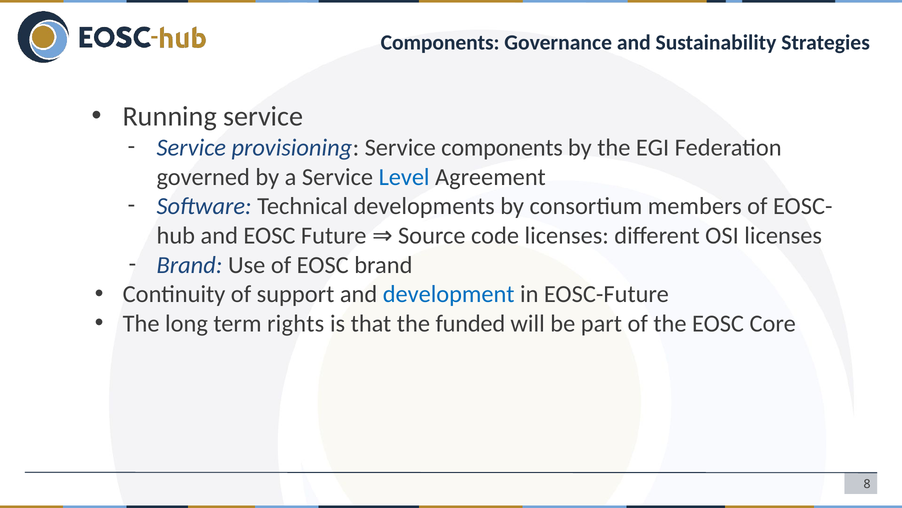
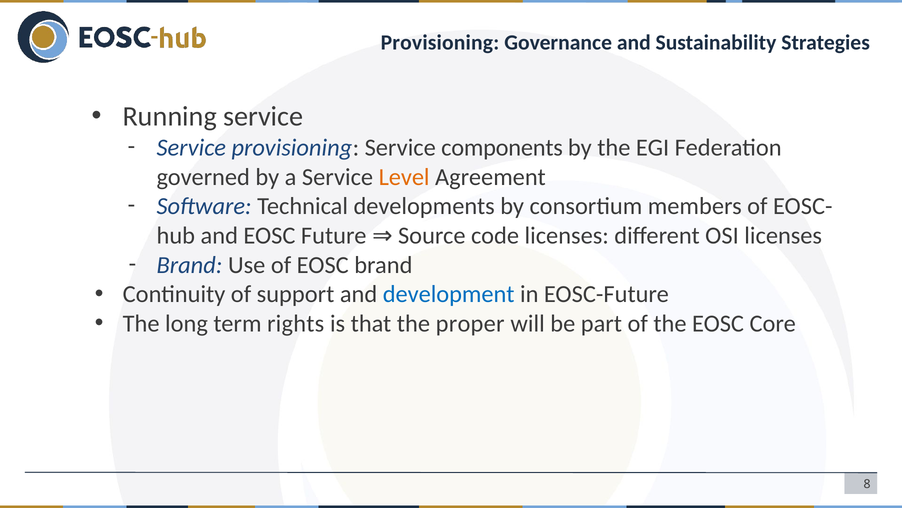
Components at (440, 43): Components -> Provisioning
Level colour: blue -> orange
funded: funded -> proper
